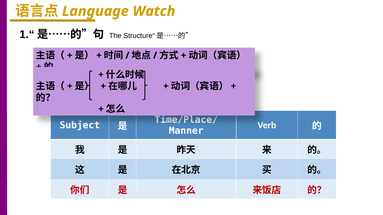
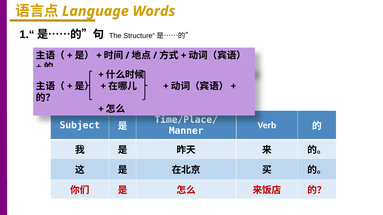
Watch: Watch -> Words
